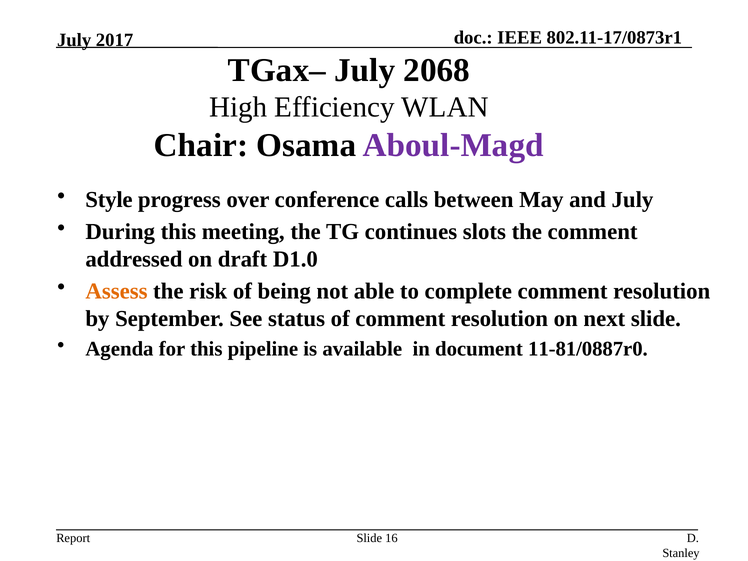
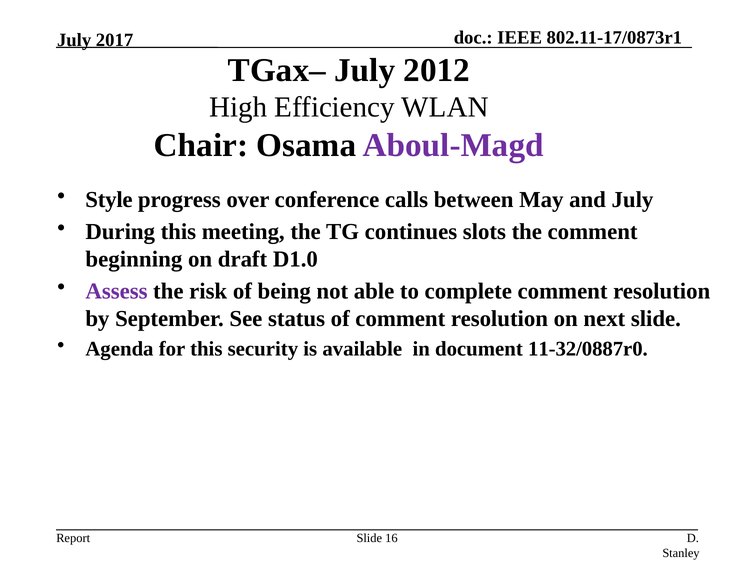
2068: 2068 -> 2012
addressed: addressed -> beginning
Assess colour: orange -> purple
pipeline: pipeline -> security
11-81/0887r0: 11-81/0887r0 -> 11-32/0887r0
